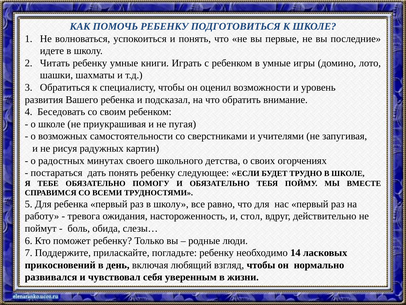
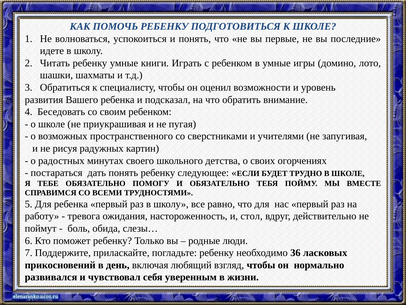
самостоятельности: самостоятельности -> пространственного
14: 14 -> 36
